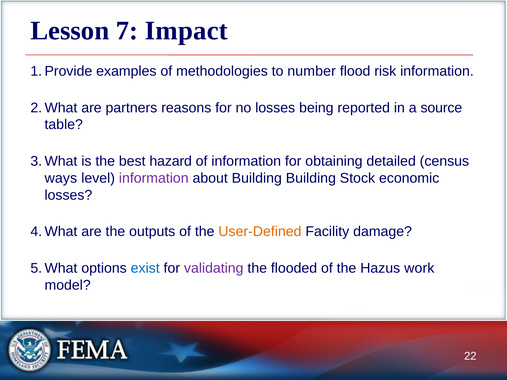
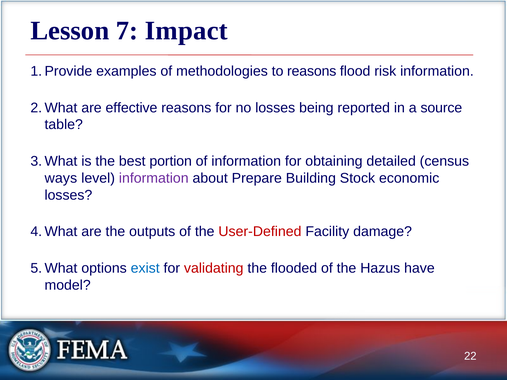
to number: number -> reasons
partners: partners -> effective
hazard: hazard -> portion
about Building: Building -> Prepare
User-Defined colour: orange -> red
validating colour: purple -> red
work: work -> have
